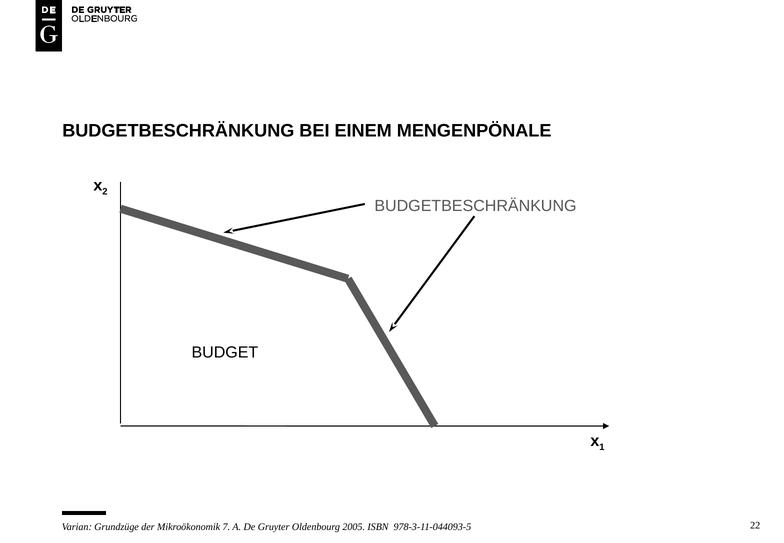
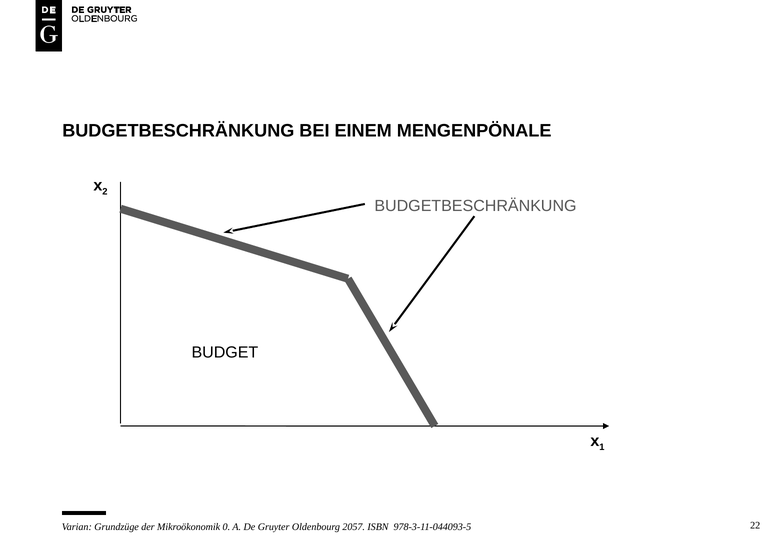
7: 7 -> 0
2005: 2005 -> 2057
